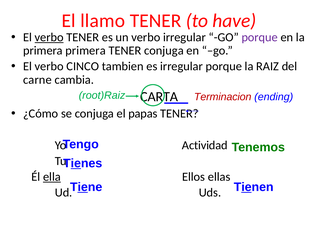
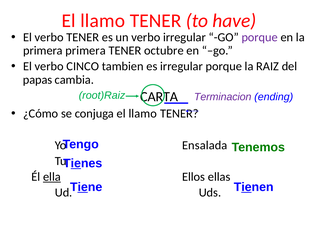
verbo at (49, 37) underline: present -> none
TENER conjuga: conjuga -> octubre
carne: carne -> papas
Terminacion colour: red -> purple
conjuga el papas: papas -> llamo
Actividad: Actividad -> Ensalada
